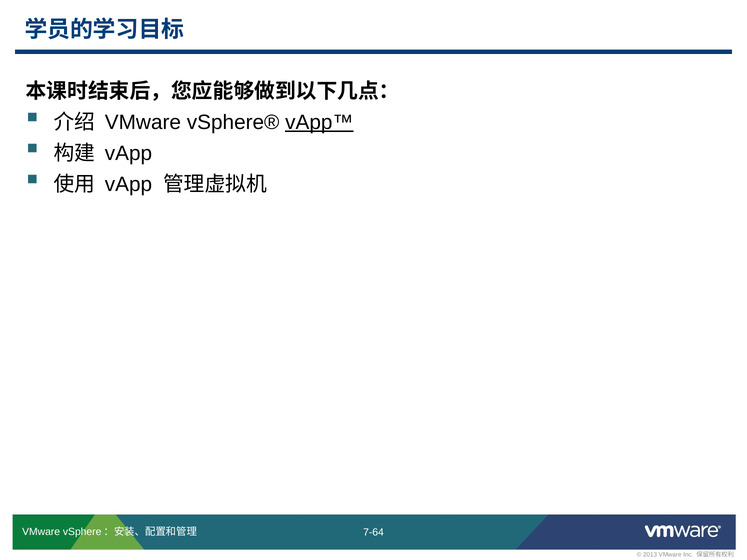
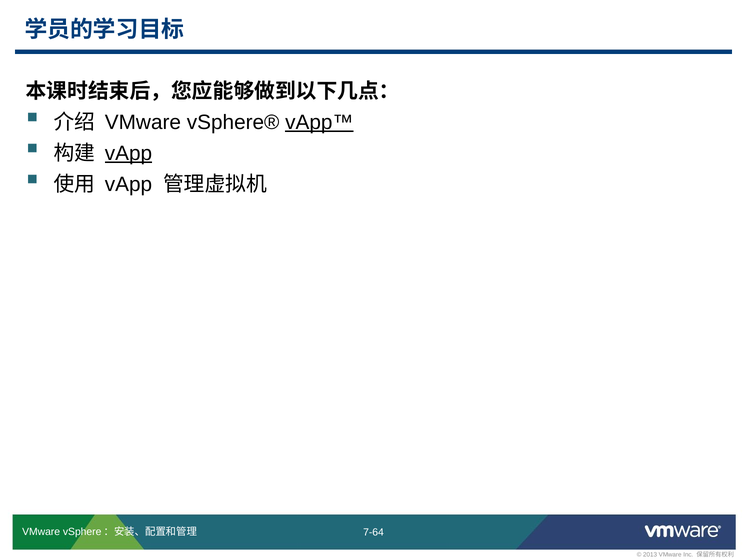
vApp at (129, 153) underline: none -> present
